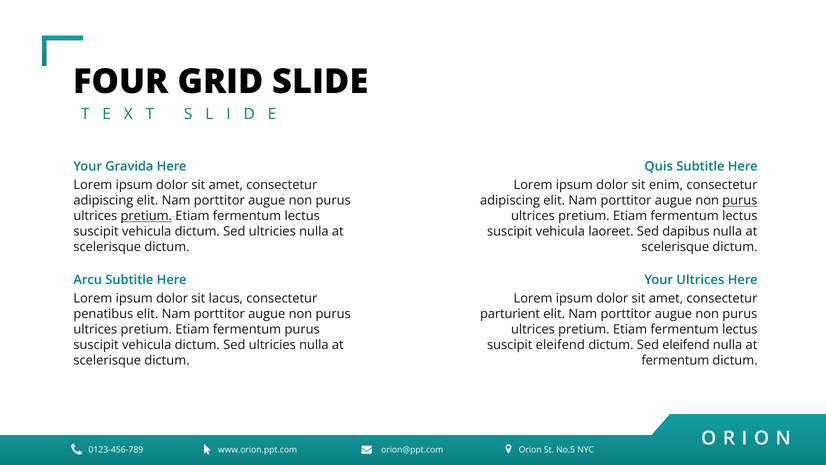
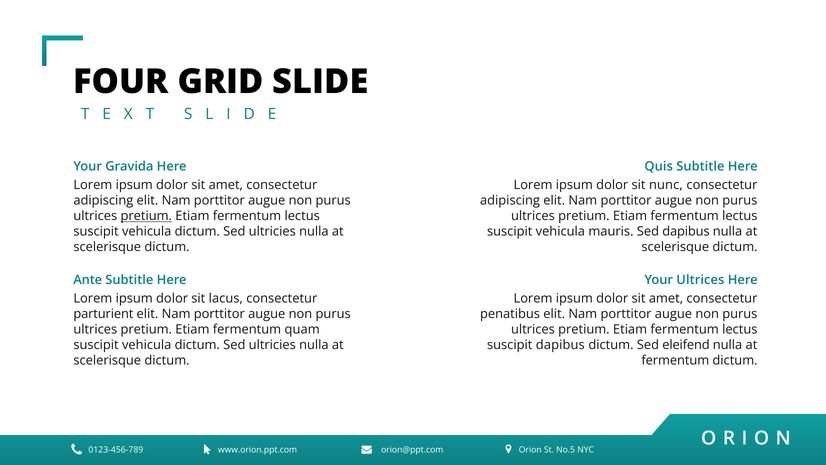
enim: enim -> nunc
purus at (740, 201) underline: present -> none
laoreet: laoreet -> mauris
Arcu: Arcu -> Ante
parturient: parturient -> penatibus
penatibus: penatibus -> parturient
fermentum purus: purus -> quam
suscipit eleifend: eleifend -> dapibus
